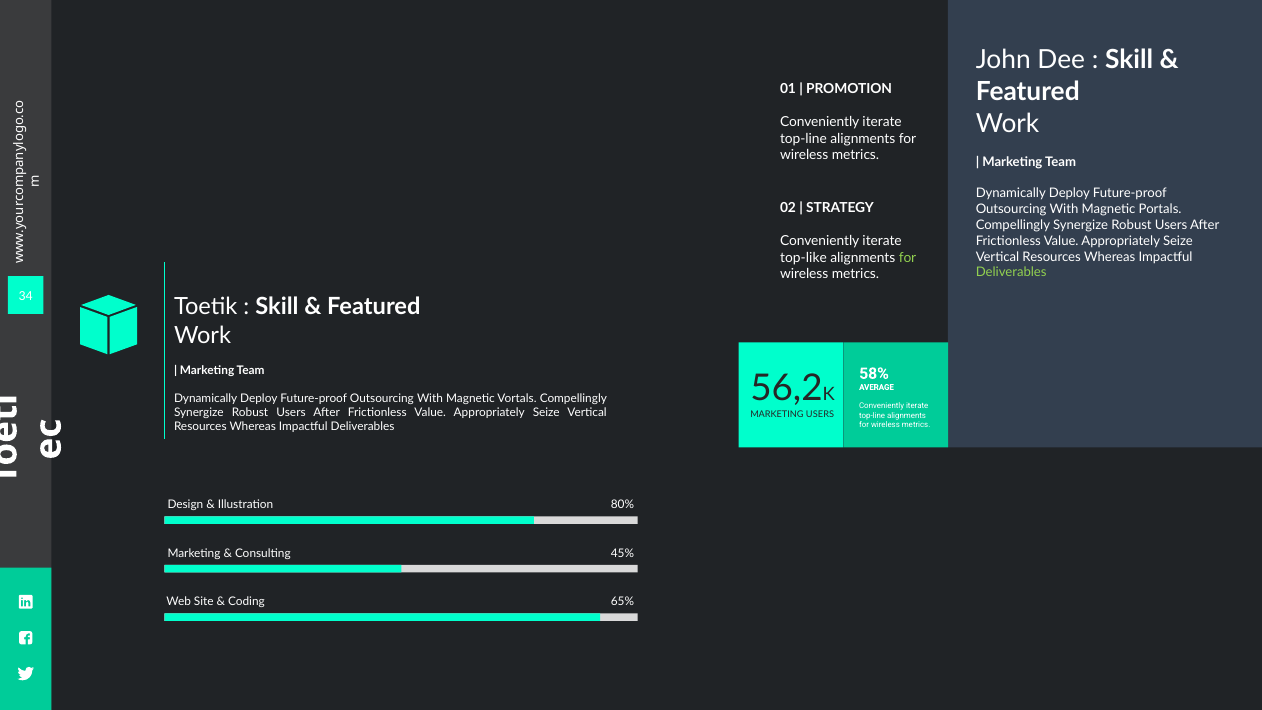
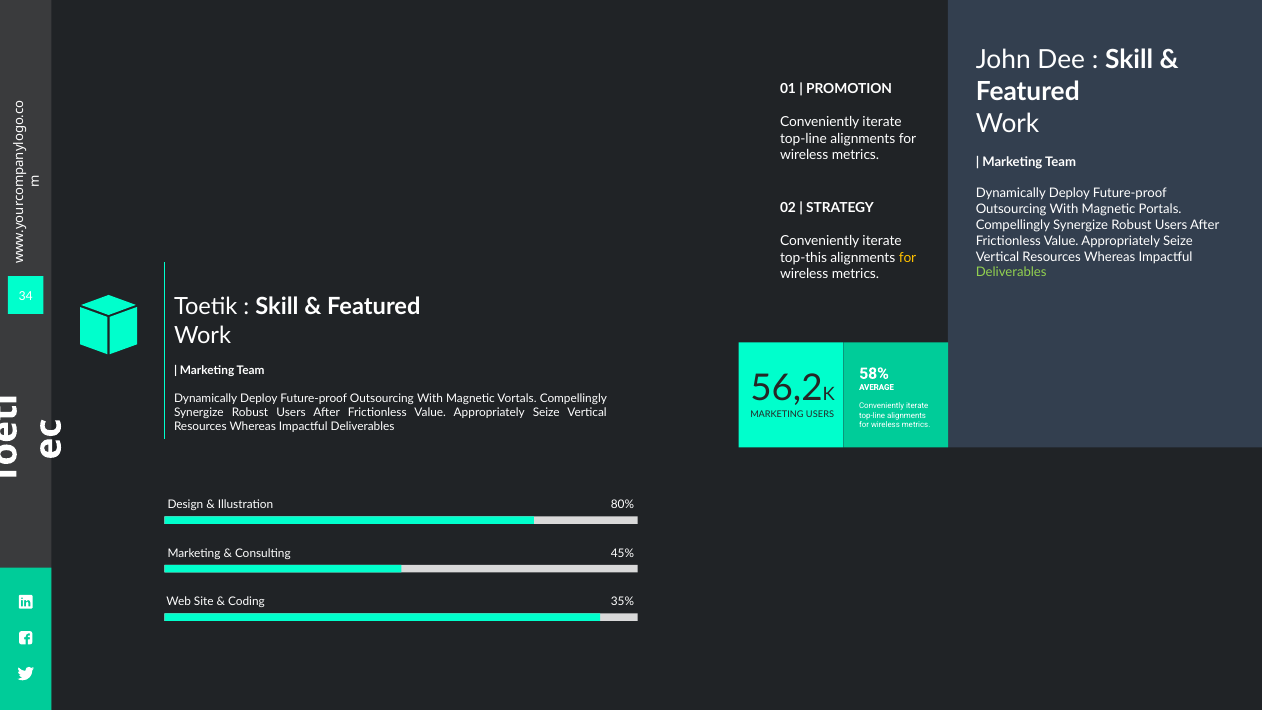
top-like: top-like -> top-this
for at (908, 257) colour: light green -> yellow
65%: 65% -> 35%
